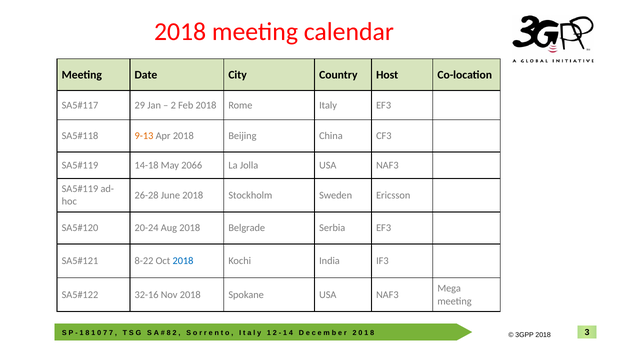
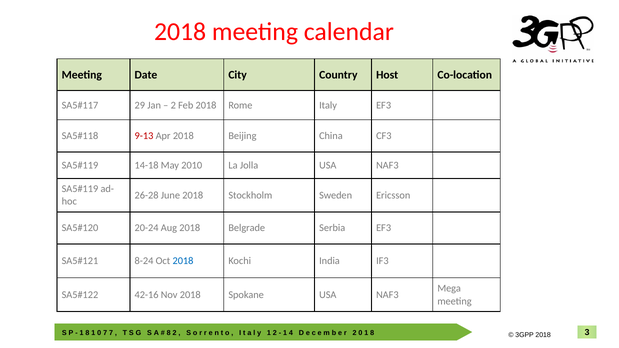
9-13 colour: orange -> red
2066: 2066 -> 2010
8-22: 8-22 -> 8-24
32-16: 32-16 -> 42-16
